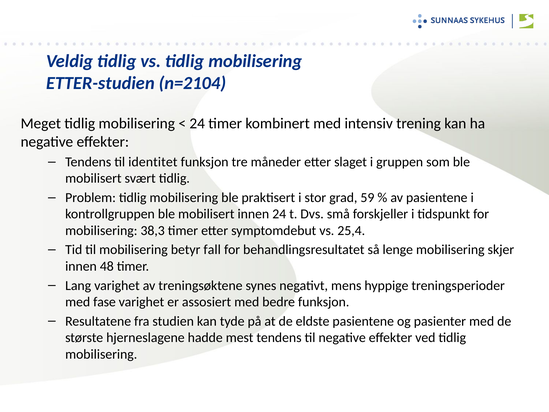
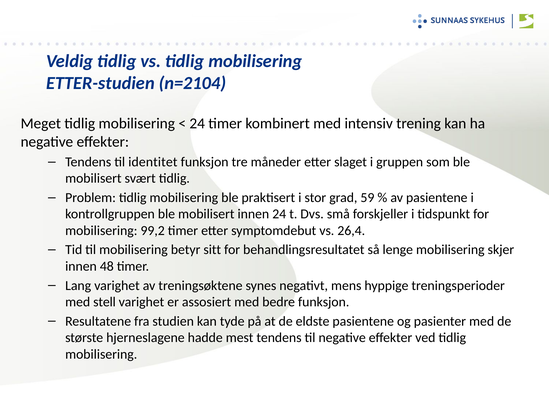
38,3: 38,3 -> 99,2
25,4: 25,4 -> 26,4
fall: fall -> sitt
fase: fase -> stell
